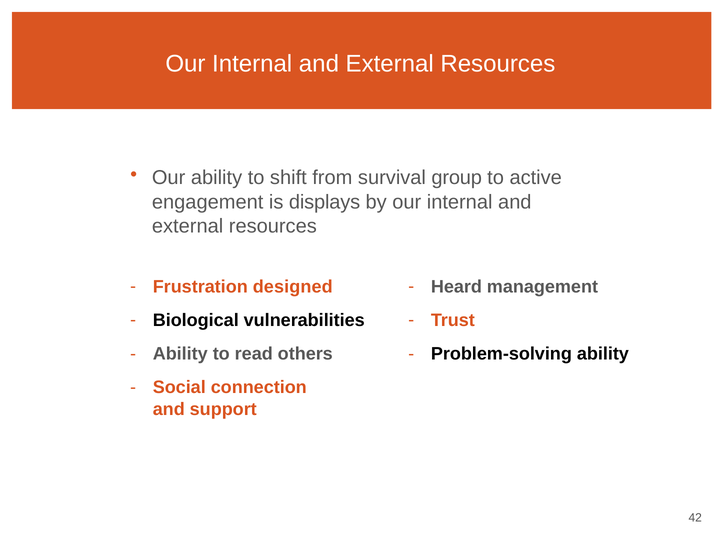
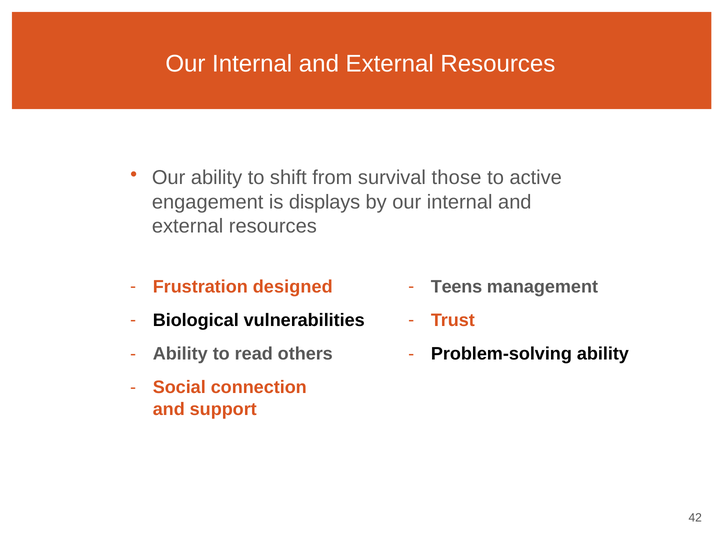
group: group -> those
Heard: Heard -> Teens
